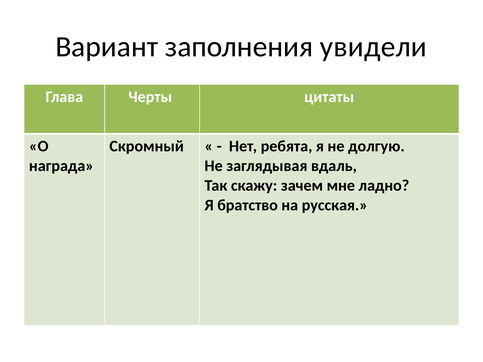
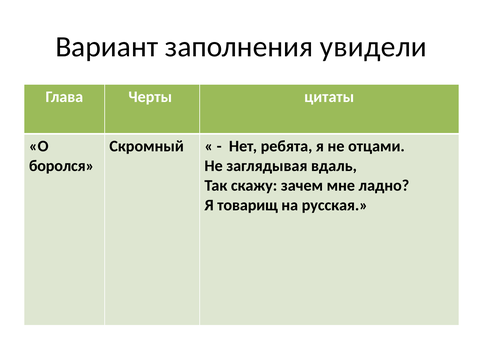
долгую: долгую -> отцами
награда: награда -> боролся
братство: братство -> товарищ
